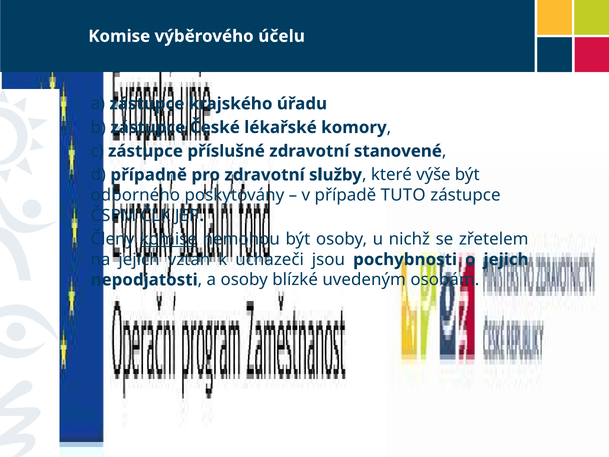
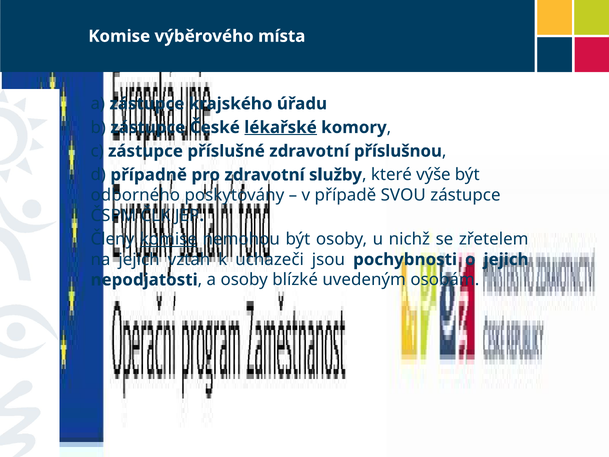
účelu: účelu -> místa
lékařské underline: none -> present
stanovené: stanovené -> příslušnou
TUTO: TUTO -> SVOU
